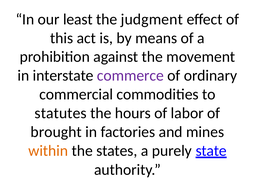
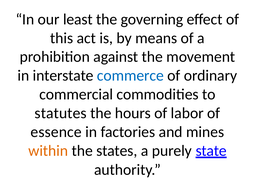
judgment: judgment -> governing
commerce colour: purple -> blue
brought: brought -> essence
